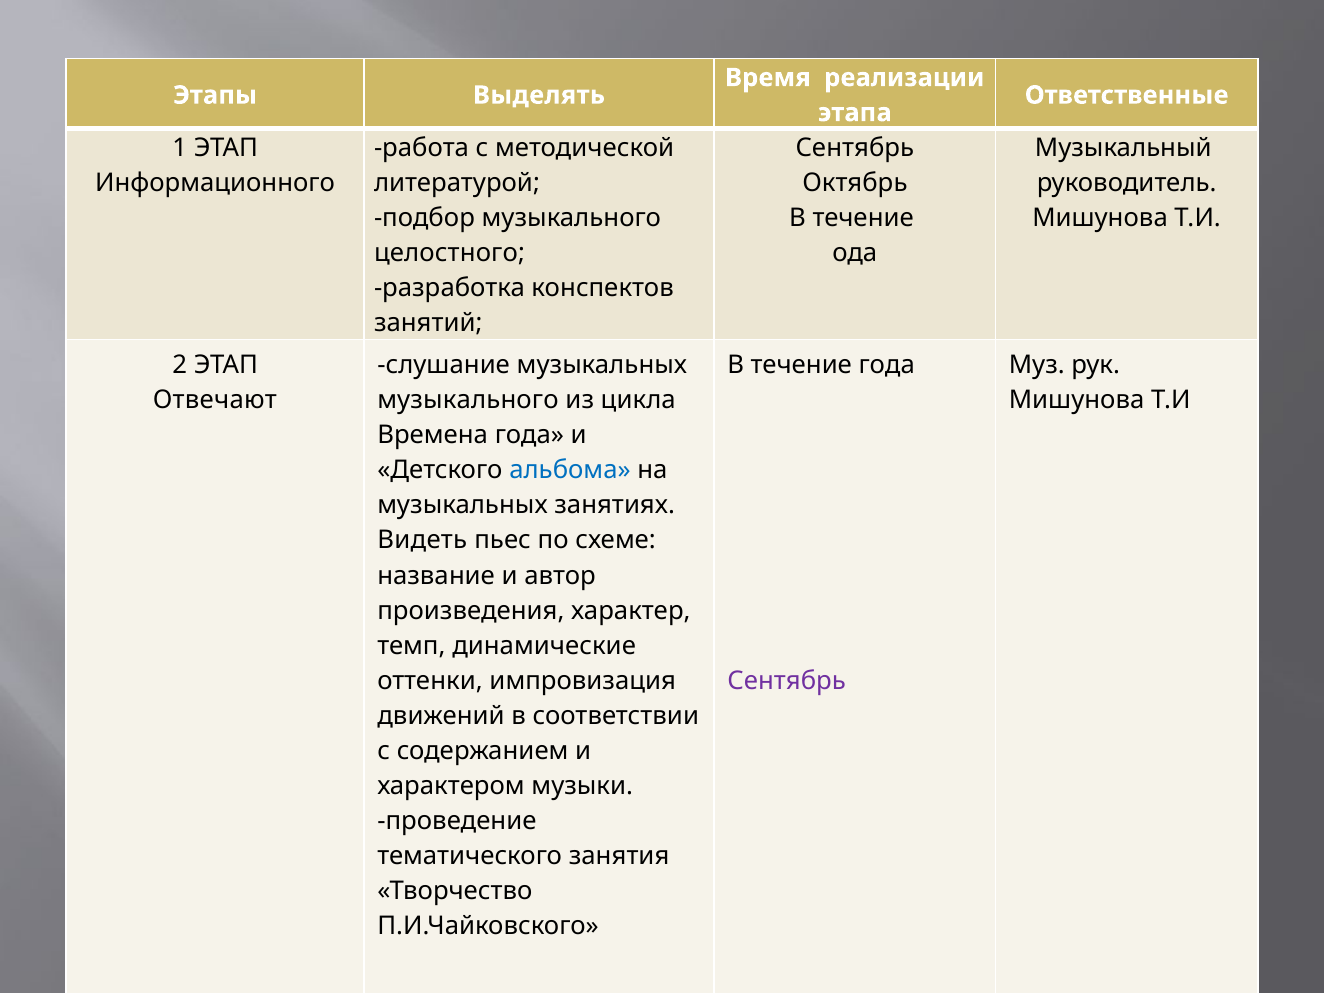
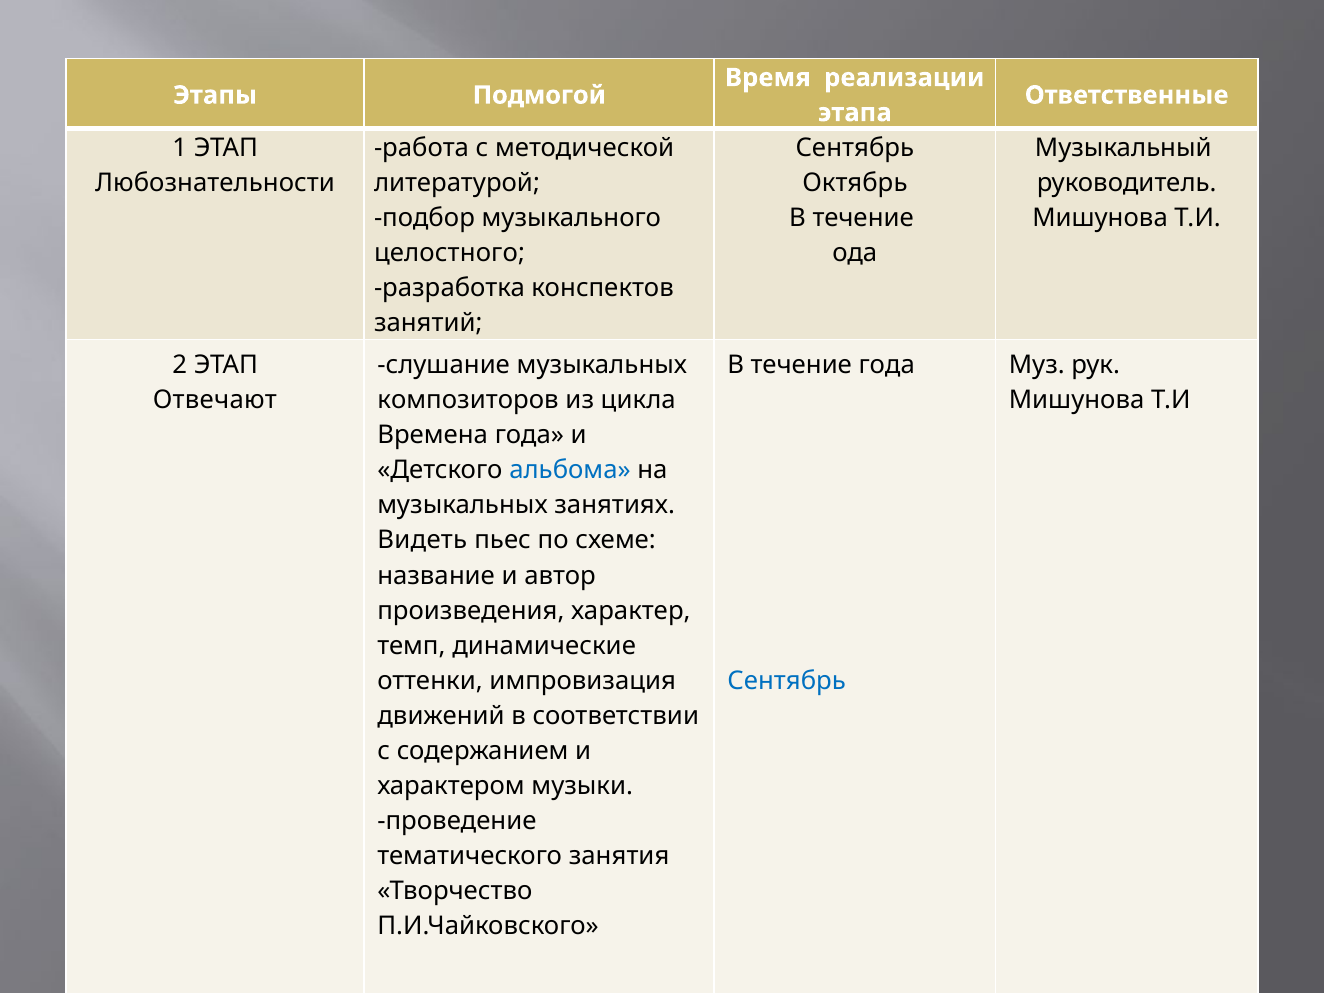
Выделять: Выделять -> Подмогой
Информационного: Информационного -> Любознательности
музыкального at (468, 400): музыкального -> композиторов
Сентябрь at (787, 681) colour: purple -> blue
